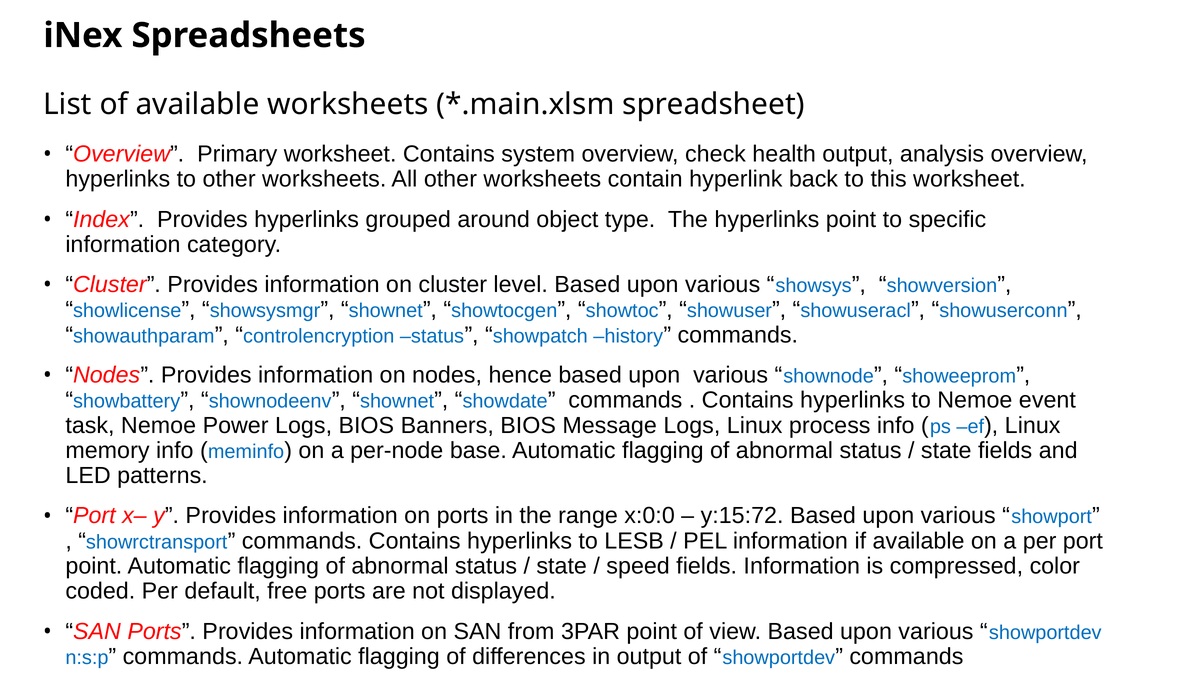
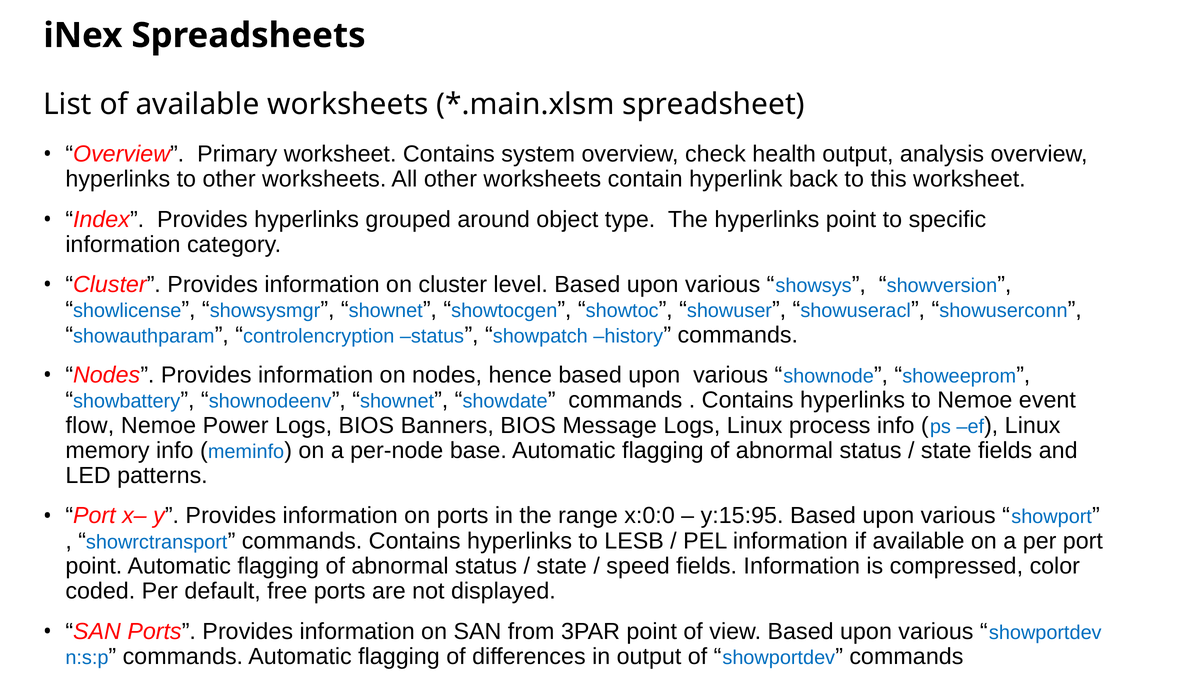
task: task -> flow
y:15:72: y:15:72 -> y:15:95
